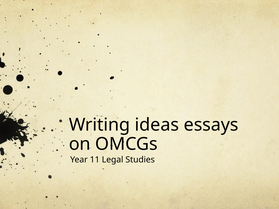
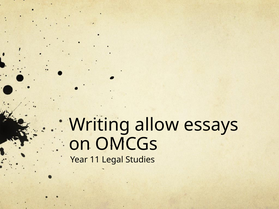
ideas: ideas -> allow
